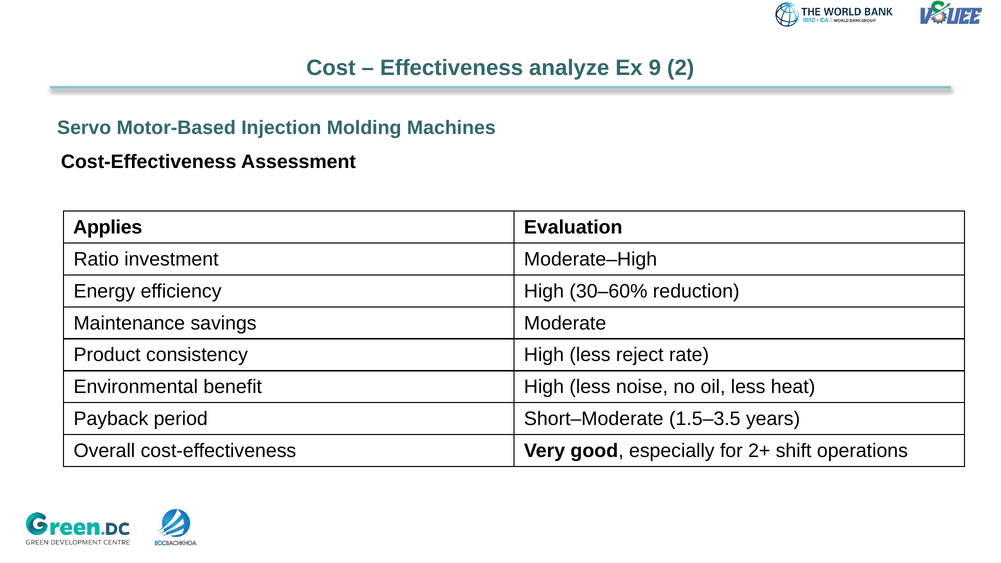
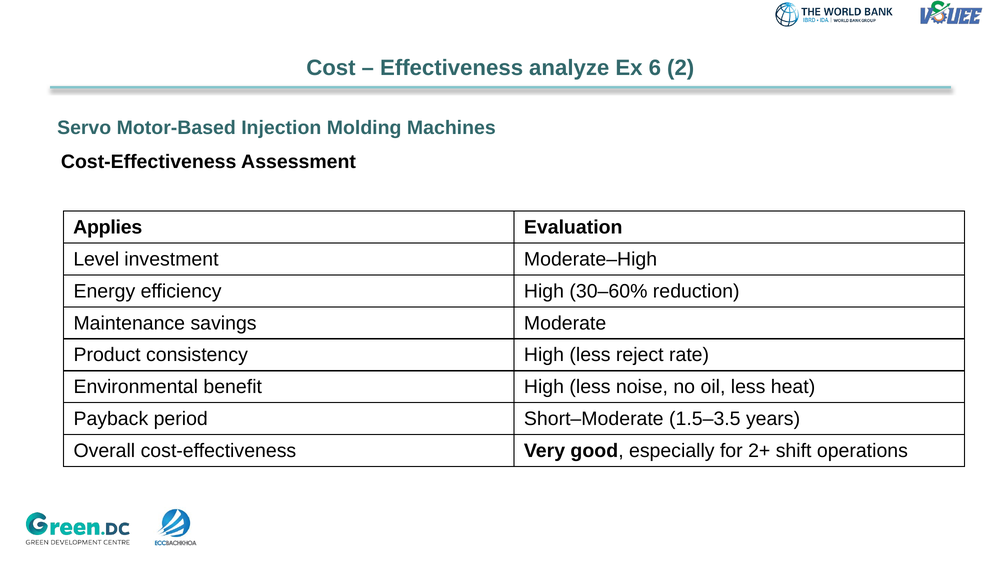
9: 9 -> 6
Ratio: Ratio -> Level
